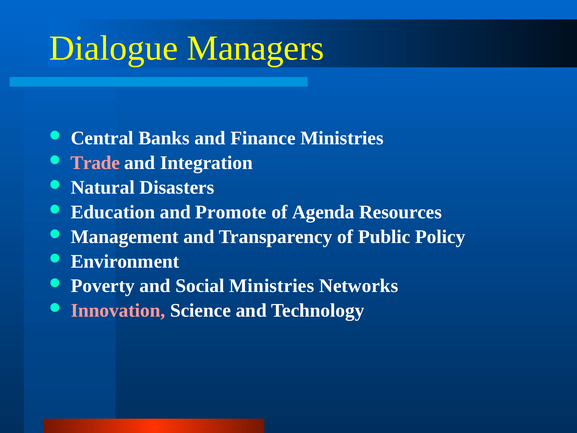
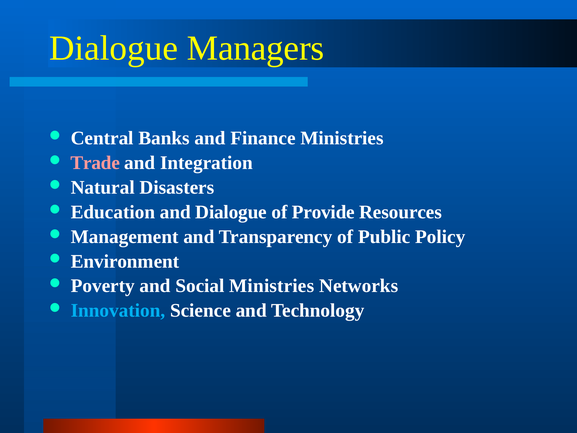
and Promote: Promote -> Dialogue
Agenda: Agenda -> Provide
Innovation colour: pink -> light blue
